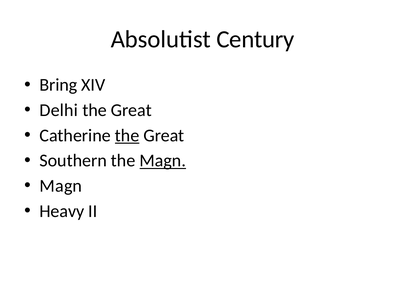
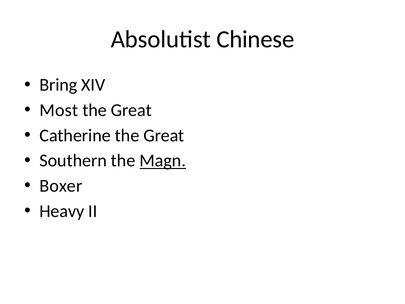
Century: Century -> Chinese
Delhi: Delhi -> Most
the at (127, 135) underline: present -> none
Magn at (61, 186): Magn -> Boxer
